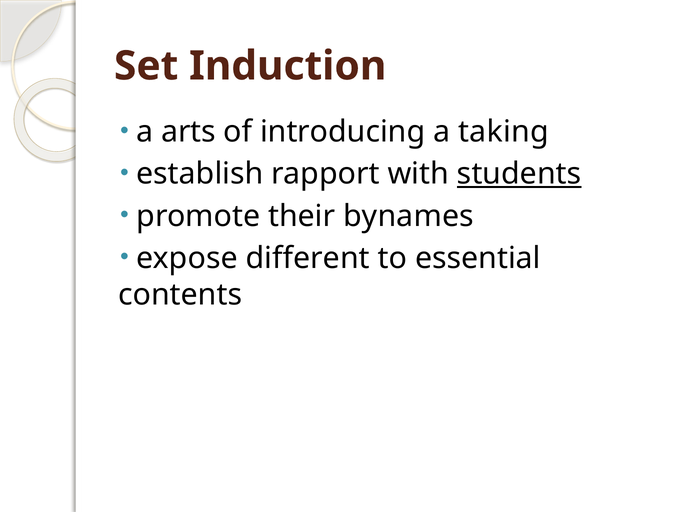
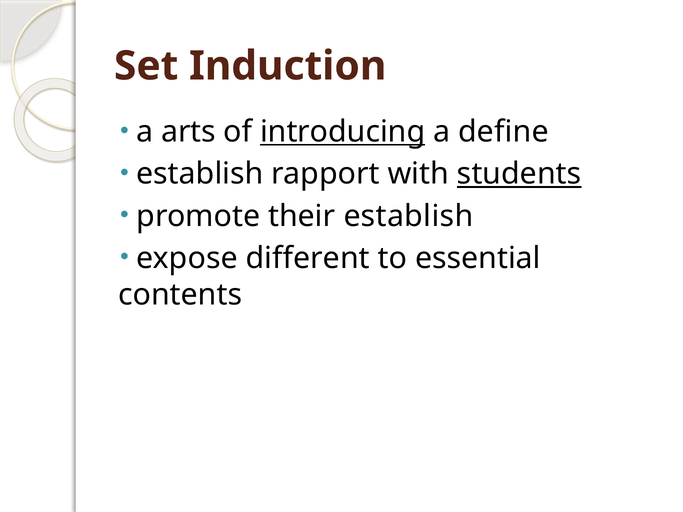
introducing underline: none -> present
taking: taking -> define
their bynames: bynames -> establish
